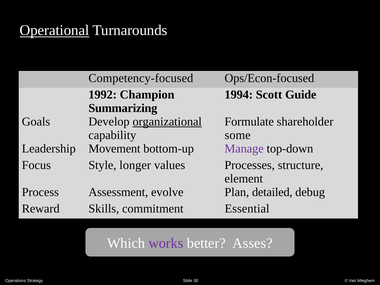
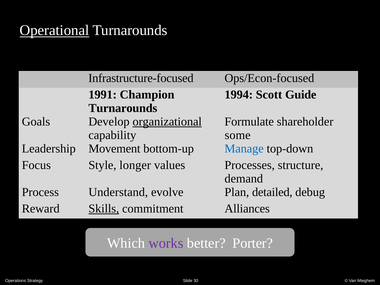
Competency-focused: Competency-focused -> Infrastructure-focused
1992: 1992 -> 1991
Summarizing at (123, 108): Summarizing -> Turnarounds
Manage colour: purple -> blue
element: element -> demand
Assessment: Assessment -> Understand
Skills underline: none -> present
Essential: Essential -> Alliances
Asses: Asses -> Porter
